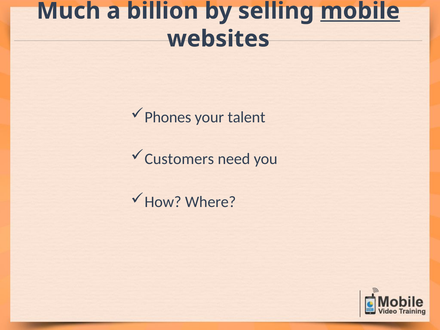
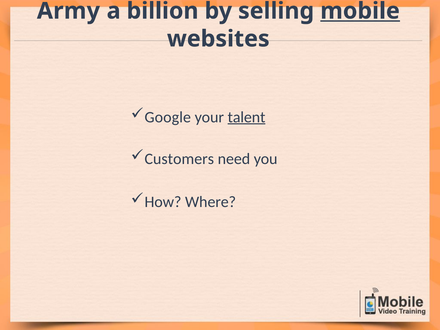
Much: Much -> Army
Phones: Phones -> Google
talent underline: none -> present
